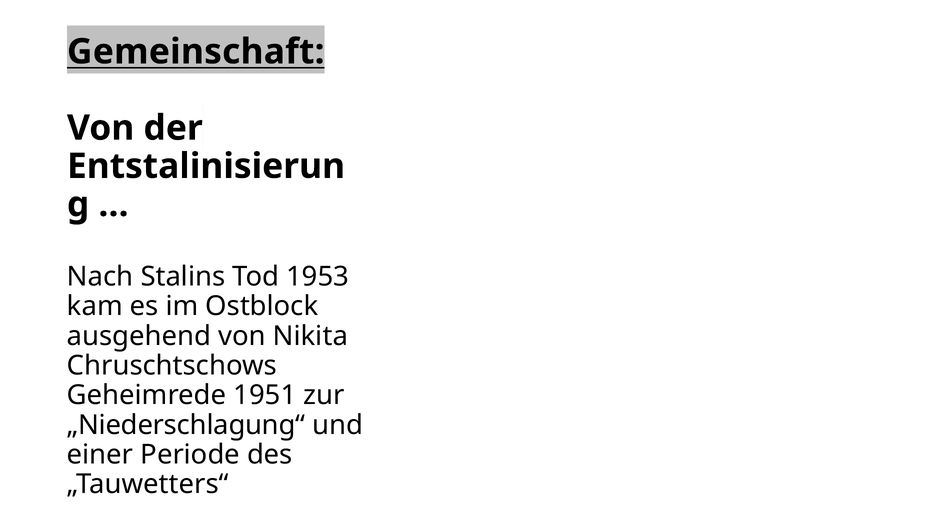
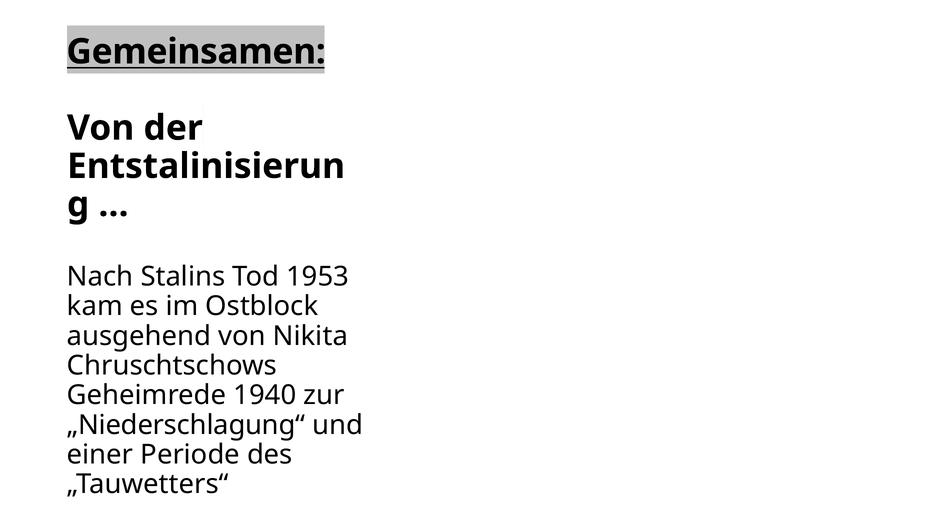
Gemeinschaft: Gemeinschaft -> Gemeinsamen
1951: 1951 -> 1940
